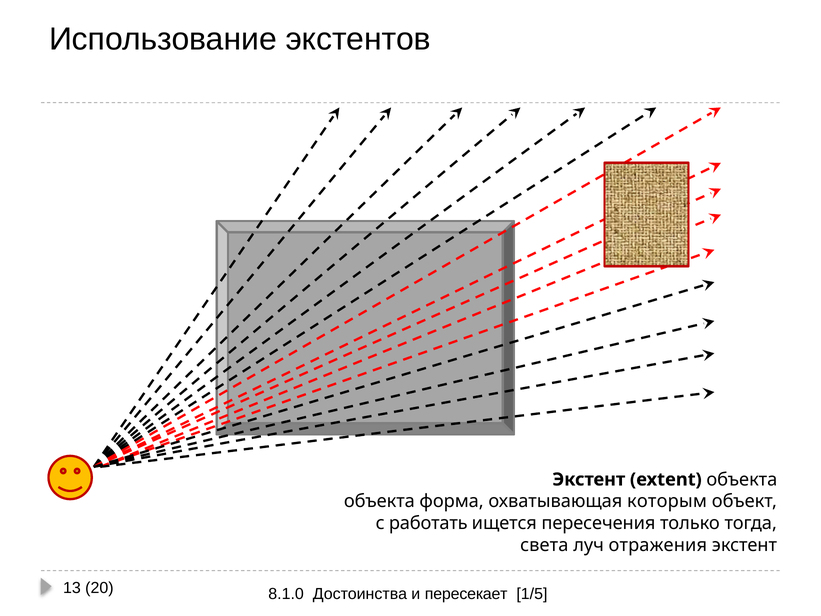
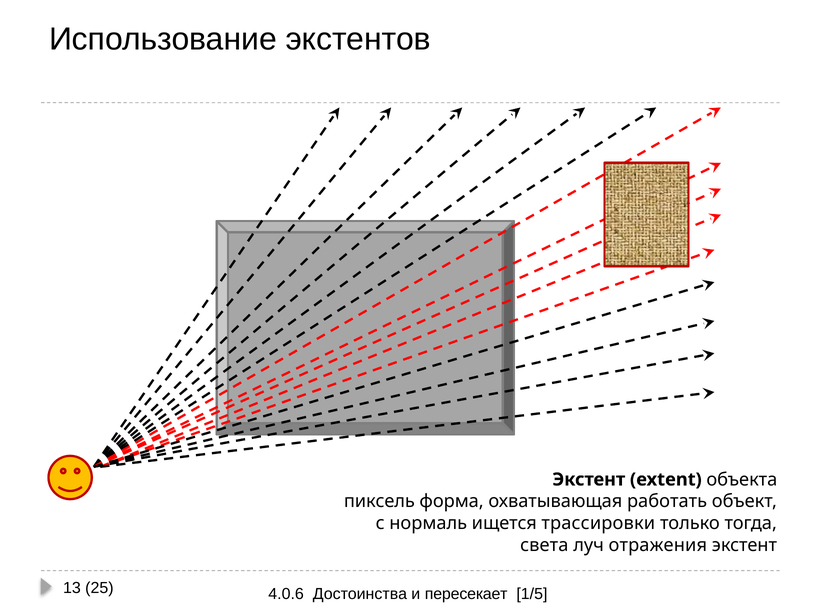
объекта at (379, 501): объекта -> пиксель
которым: которым -> работать
работать: работать -> нормаль
пересечения: пересечения -> трассировки
20: 20 -> 25
8.1.0: 8.1.0 -> 4.0.6
